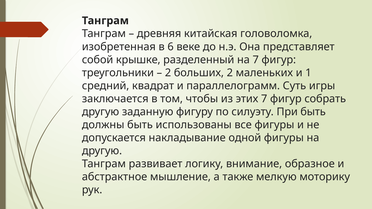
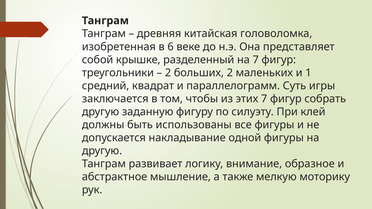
При быть: быть -> клей
